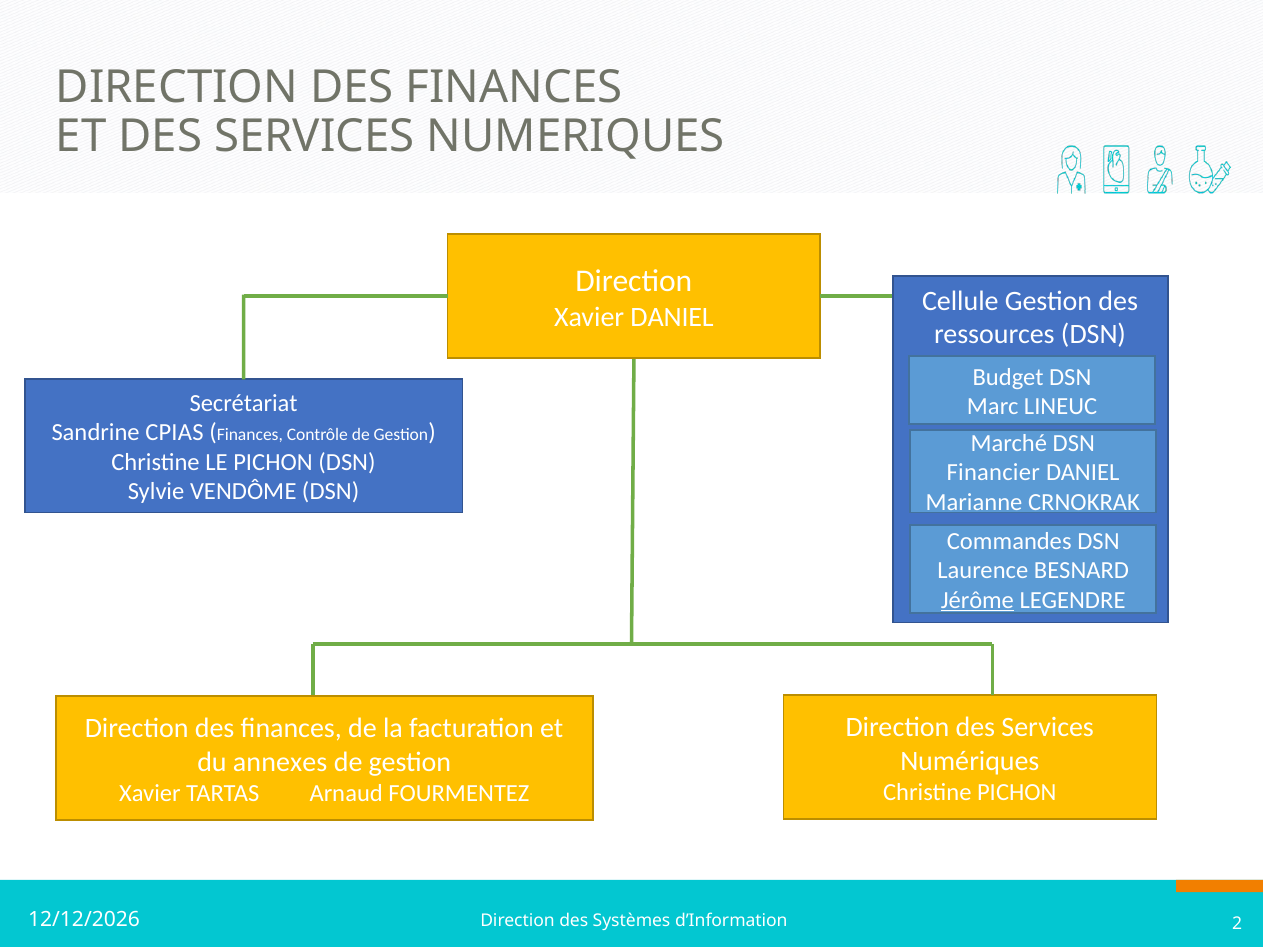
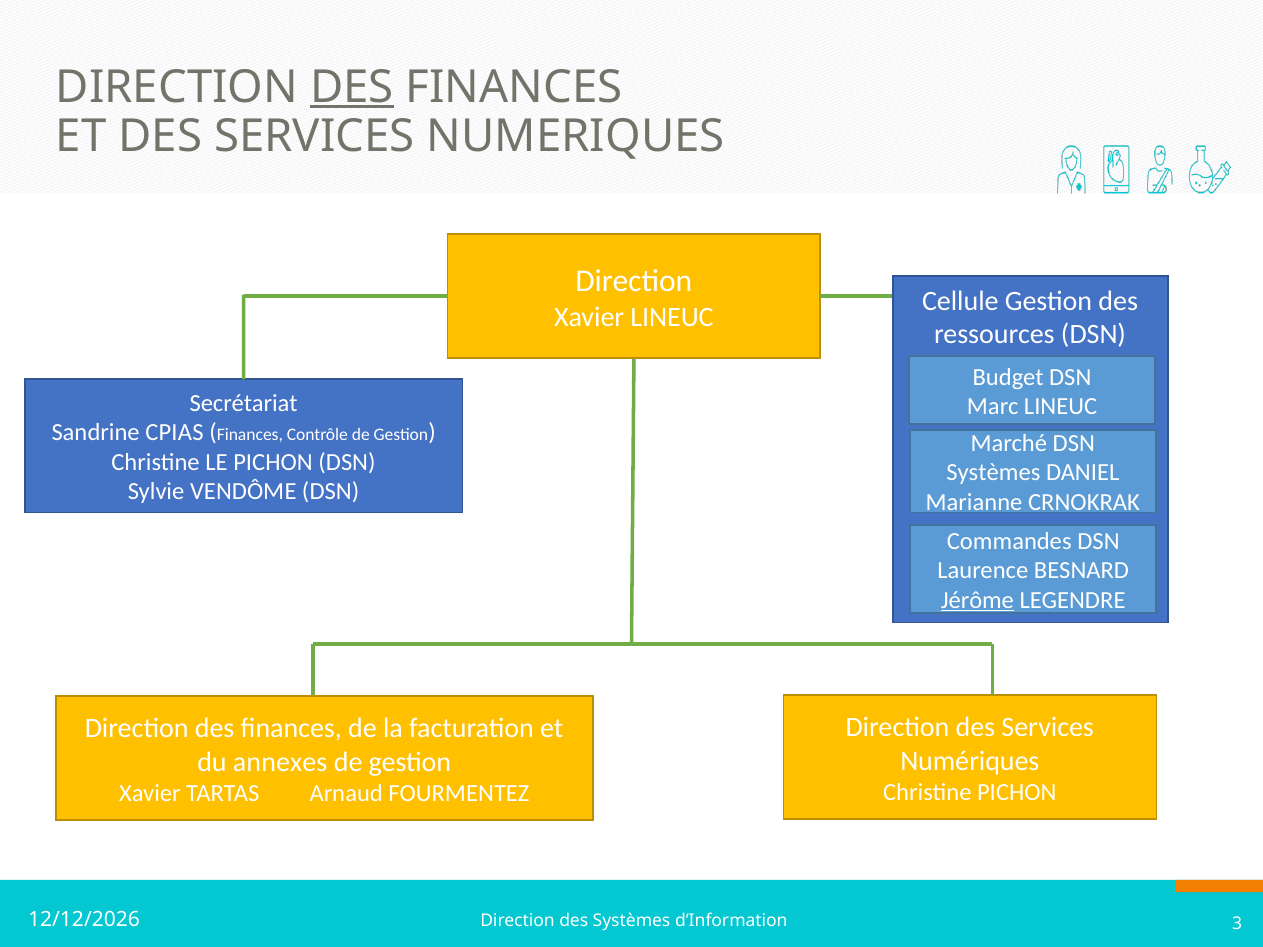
DES at (352, 87) underline: none -> present
Xavier DANIEL: DANIEL -> LINEUC
Financier at (993, 473): Financier -> Systèmes
2: 2 -> 3
